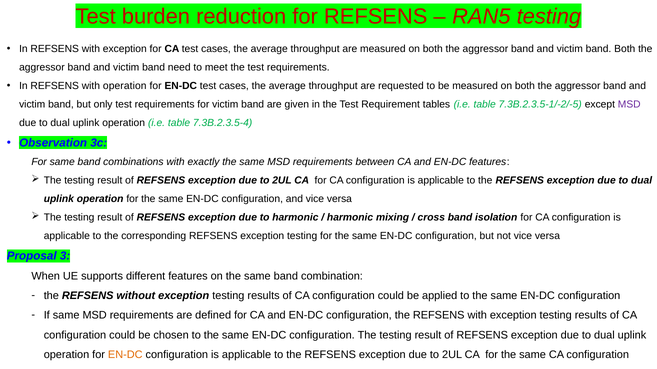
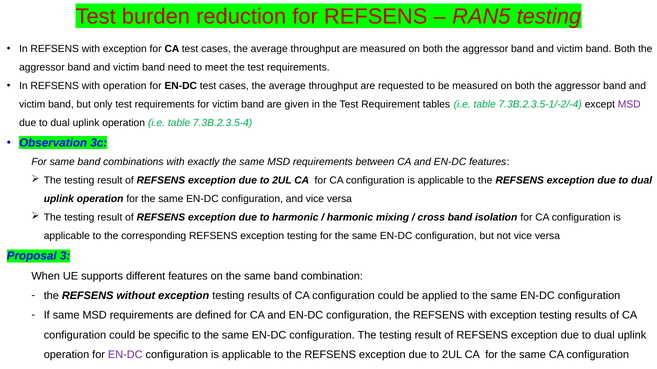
7.3B.2.3.5-1/-2/-5: 7.3B.2.3.5-1/-2/-5 -> 7.3B.2.3.5-1/-2/-4
chosen: chosen -> specific
EN-DC at (125, 355) colour: orange -> purple
